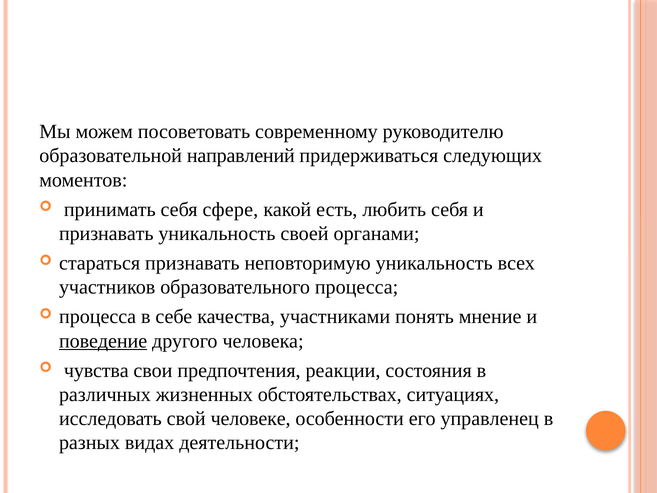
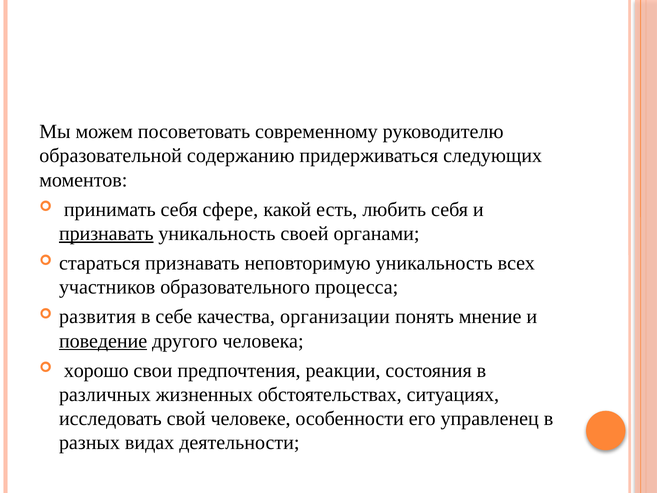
направлений: направлений -> содержанию
признавать at (106, 233) underline: none -> present
процесса at (98, 317): процесса -> развития
участниками: участниками -> организации
чувства: чувства -> хорошо
